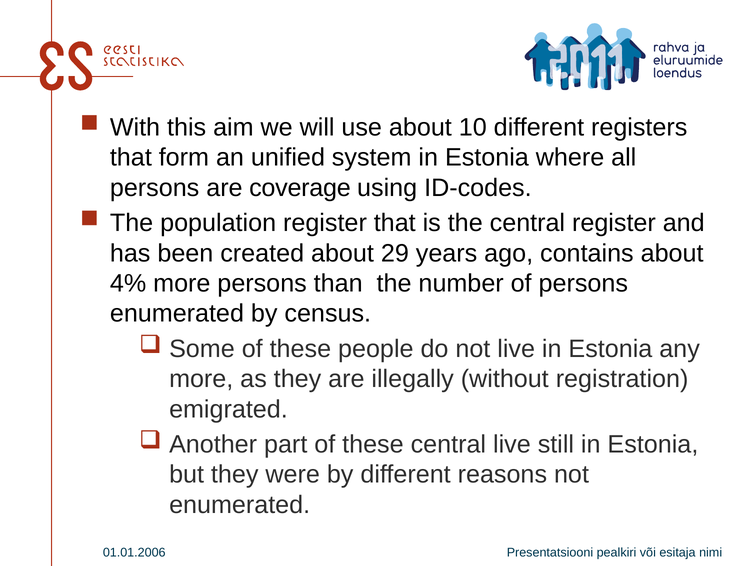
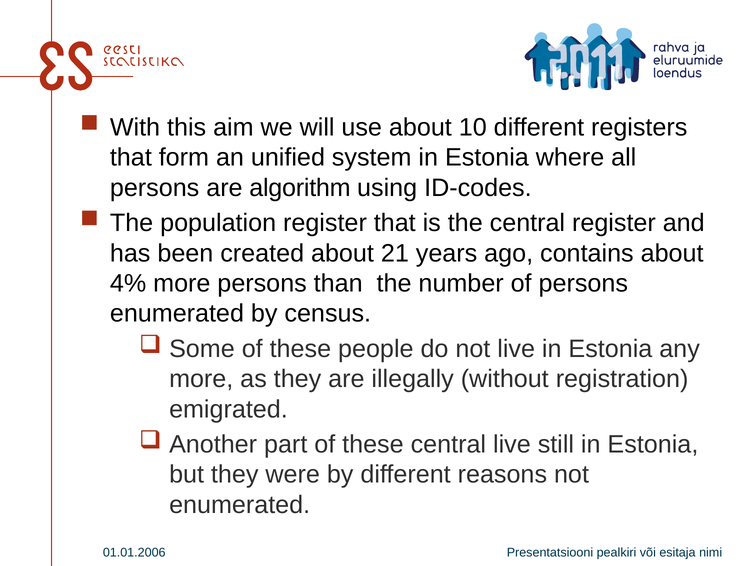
coverage: coverage -> algorithm
29: 29 -> 21
